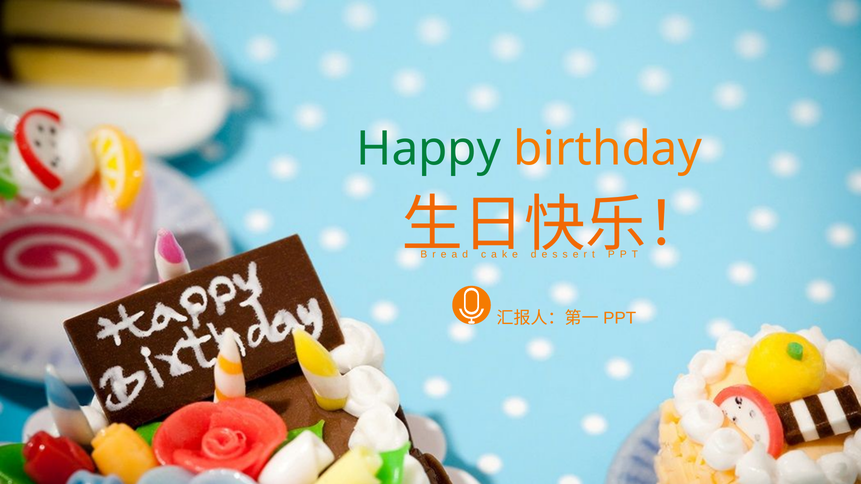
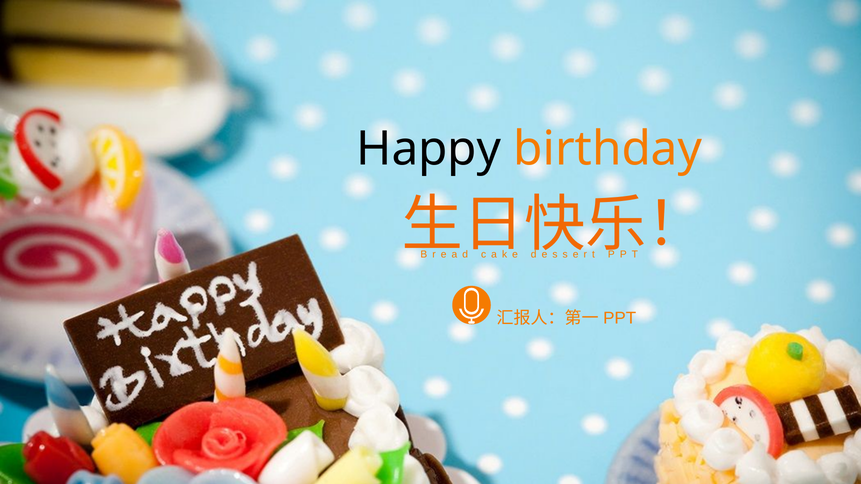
Happy colour: green -> black
